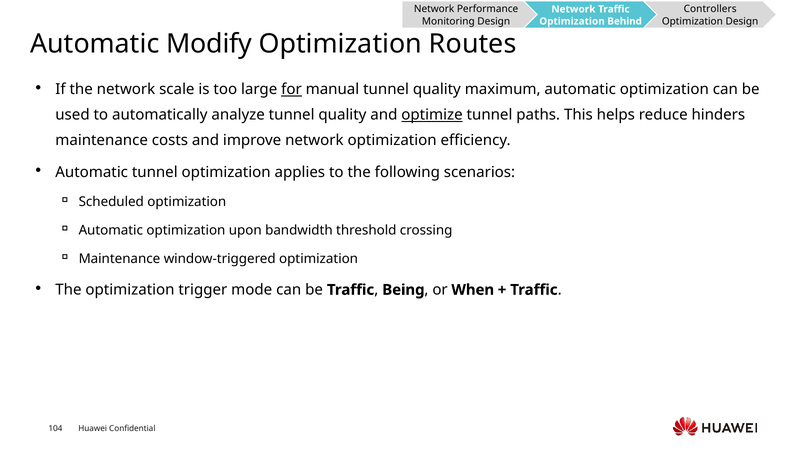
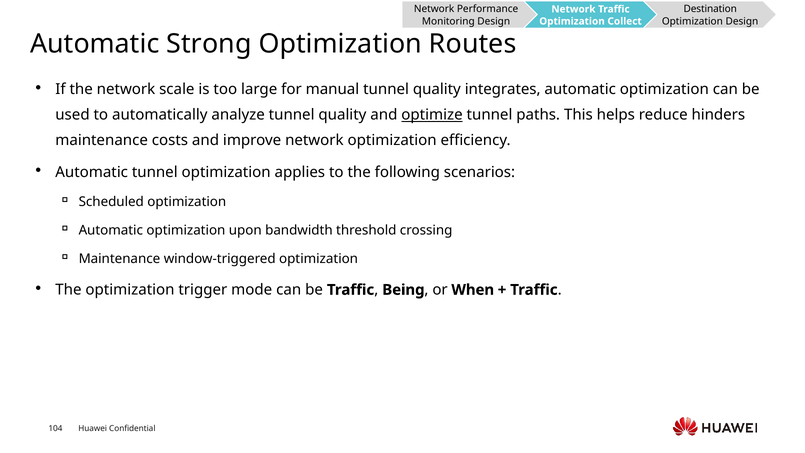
Controllers: Controllers -> Destination
Behind: Behind -> Collect
Modify: Modify -> Strong
for underline: present -> none
maximum: maximum -> integrates
